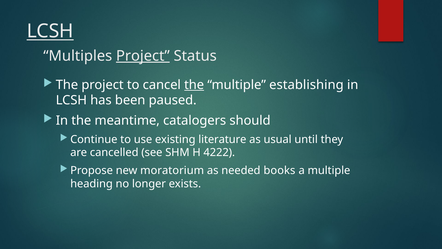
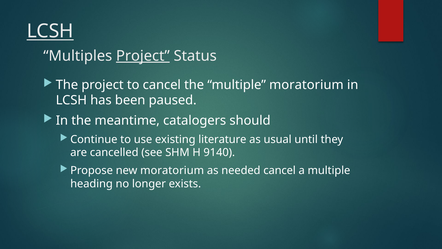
the at (194, 85) underline: present -> none
multiple establishing: establishing -> moratorium
4222: 4222 -> 9140
needed books: books -> cancel
